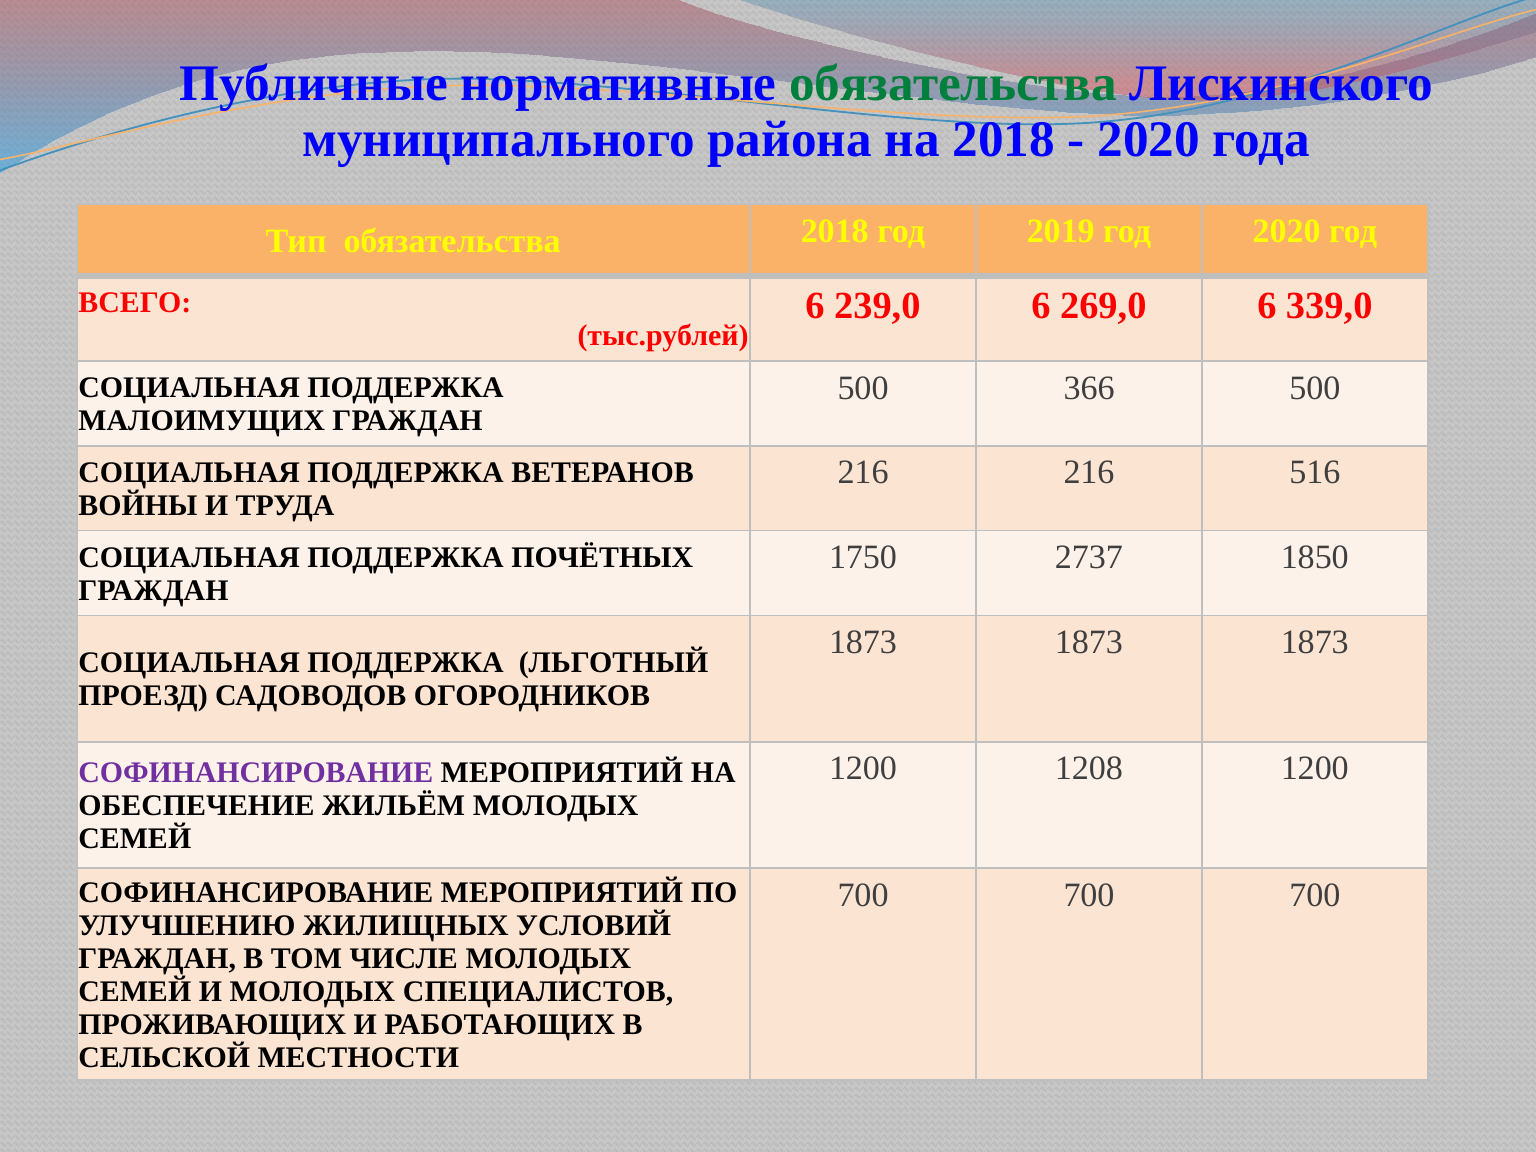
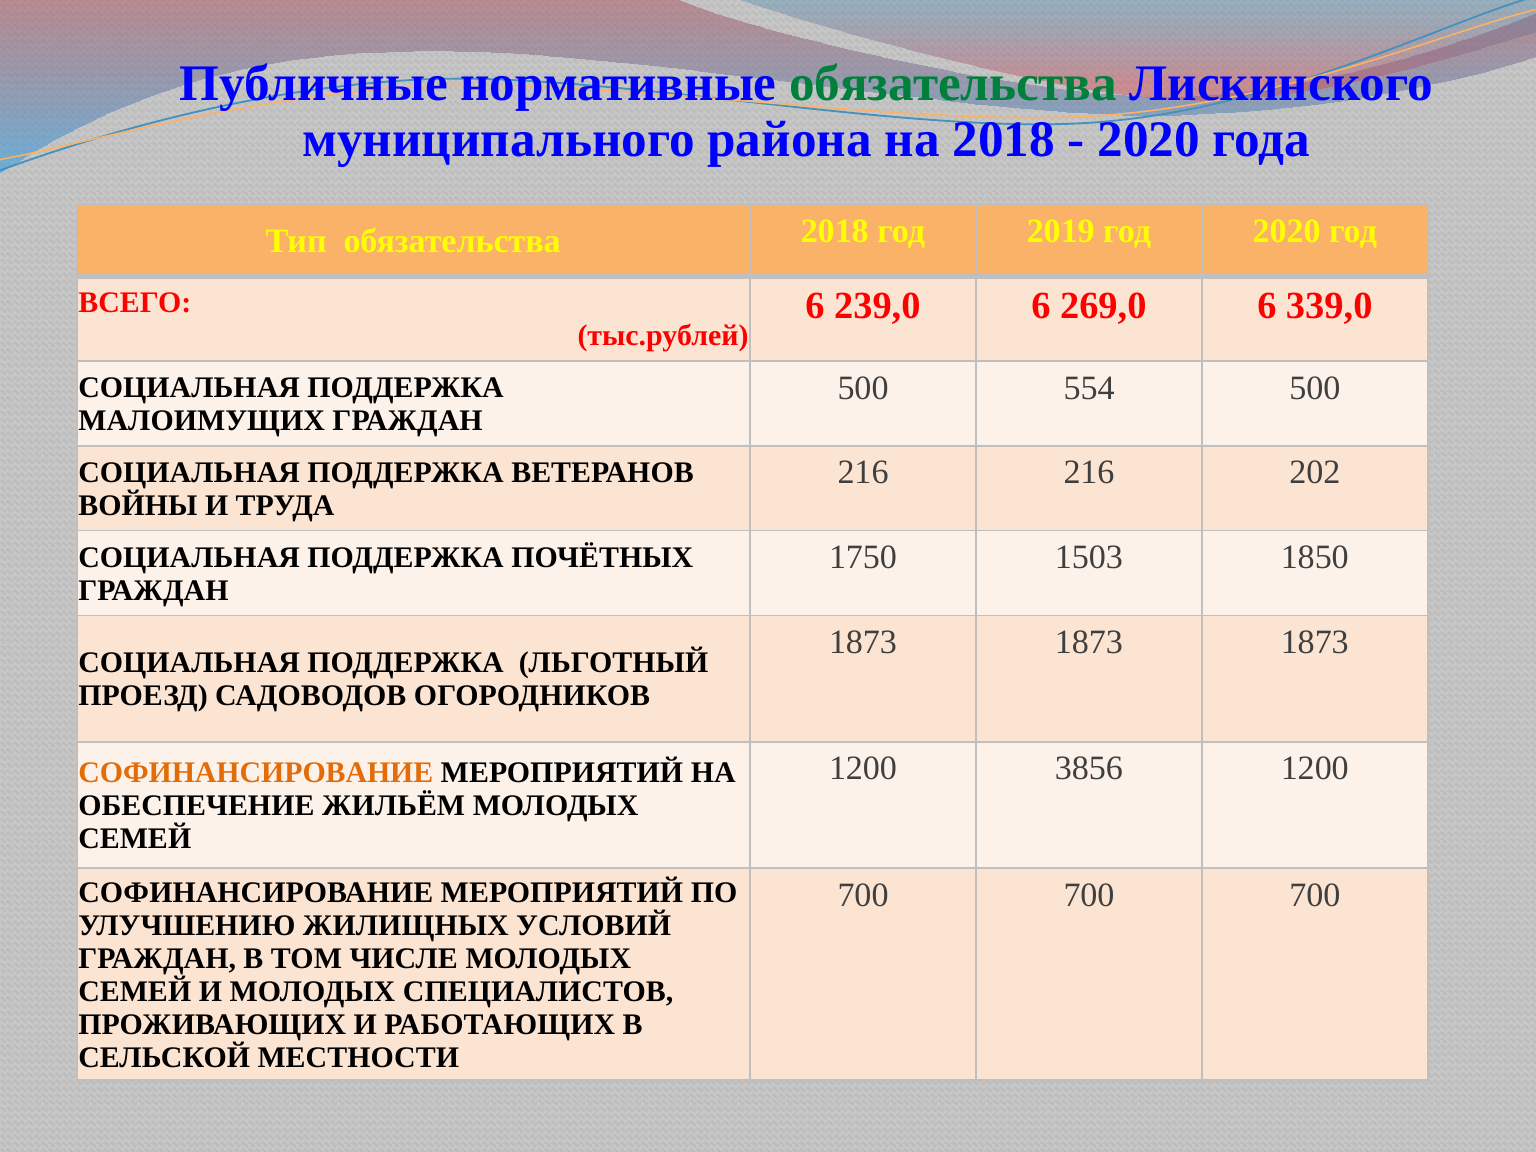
366: 366 -> 554
516: 516 -> 202
2737: 2737 -> 1503
1208: 1208 -> 3856
СОФИНАНСИРОВАНИЕ at (256, 773) colour: purple -> orange
